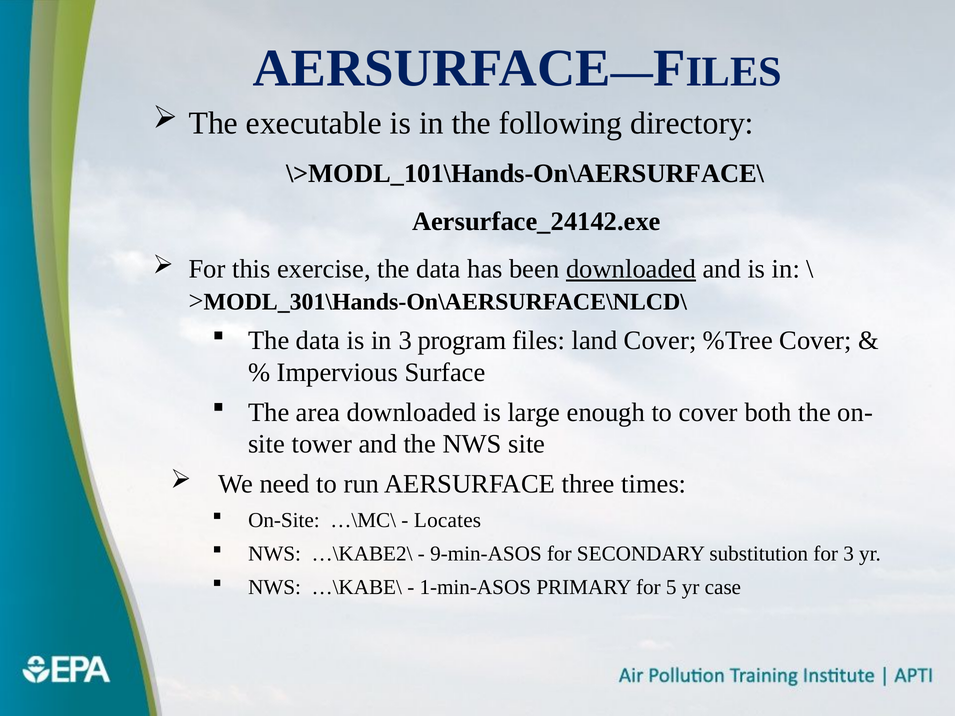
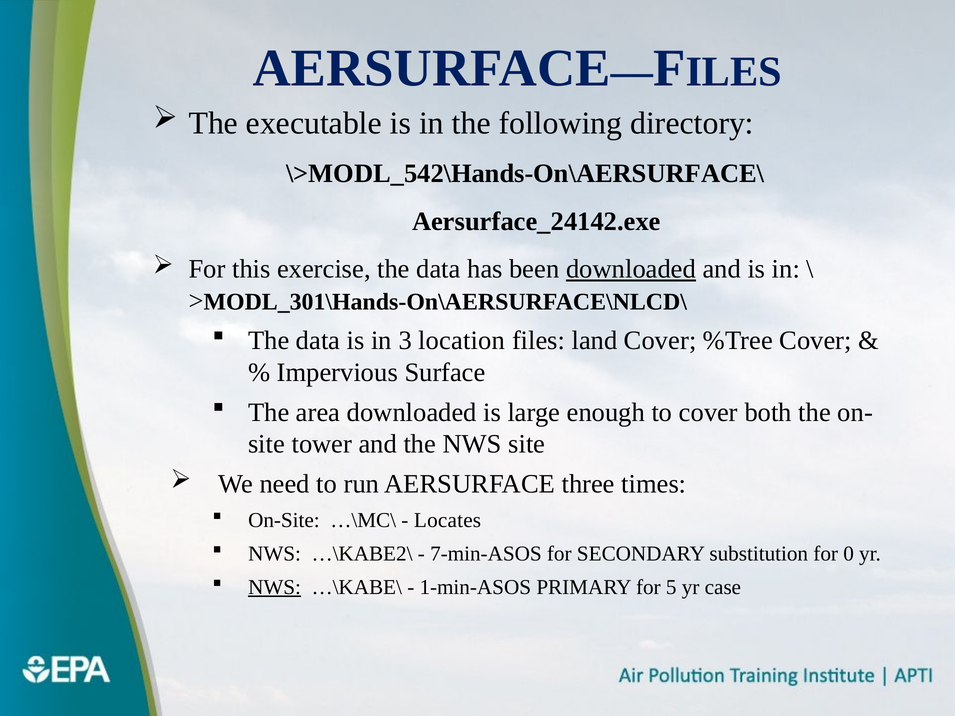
\>MODL_101\Hands-On\AERSURFACE\: \>MODL_101\Hands-On\AERSURFACE\ -> \>MODL_542\Hands-On\AERSURFACE\
program: program -> location
9-min-ASOS: 9-min-ASOS -> 7-min-ASOS
for 3: 3 -> 0
NWS at (275, 587) underline: none -> present
